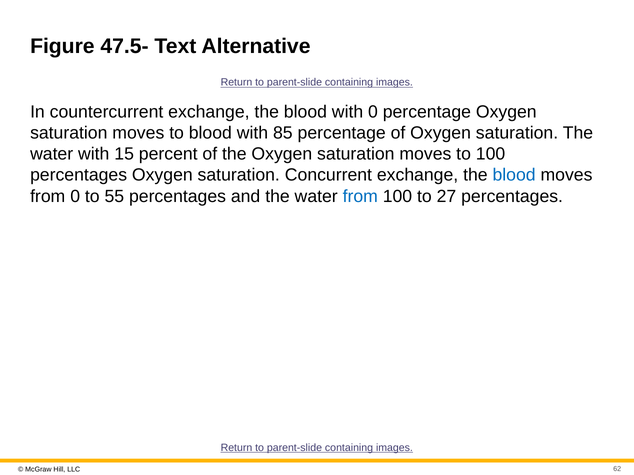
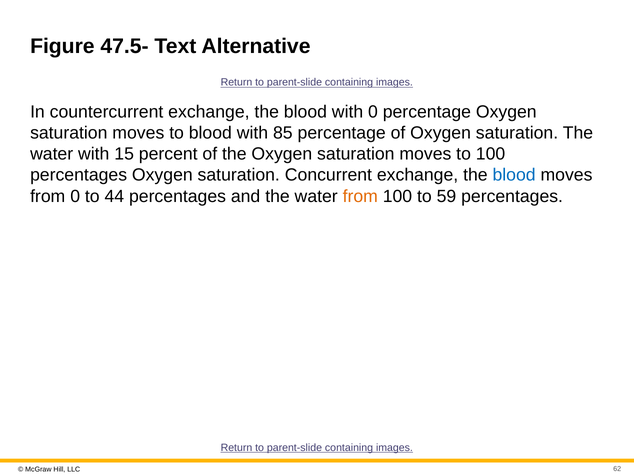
55: 55 -> 44
from at (360, 196) colour: blue -> orange
27: 27 -> 59
